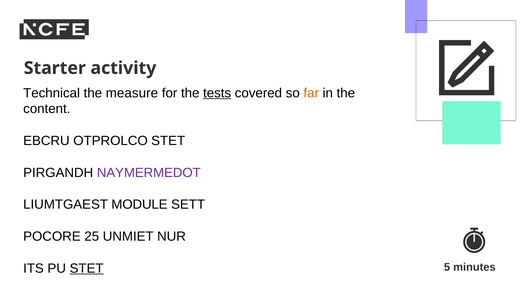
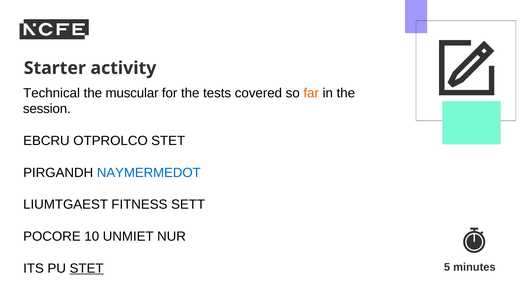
measure: measure -> muscular
tests underline: present -> none
content: content -> session
NAYMERMEDOT colour: purple -> blue
MODULE: MODULE -> FITNESS
25: 25 -> 10
